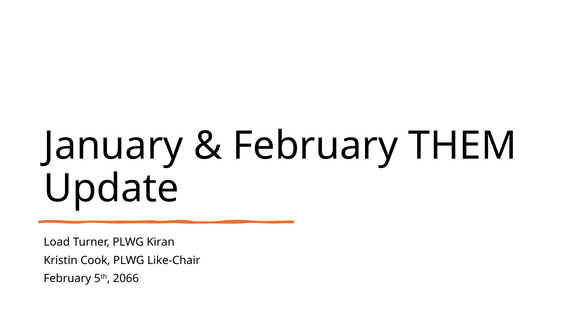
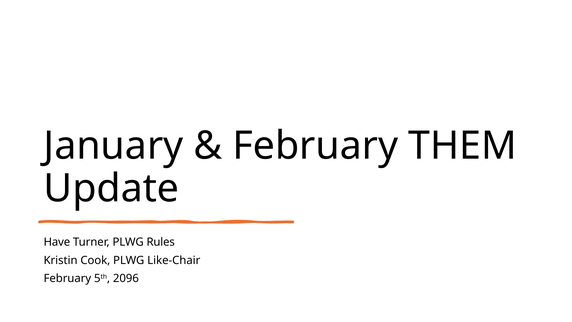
Load: Load -> Have
Kiran: Kiran -> Rules
2066: 2066 -> 2096
